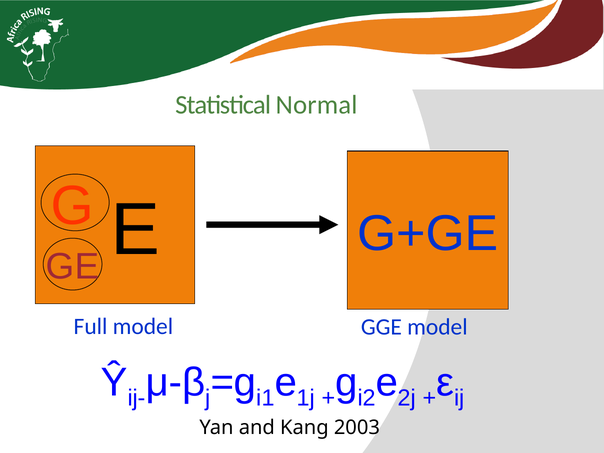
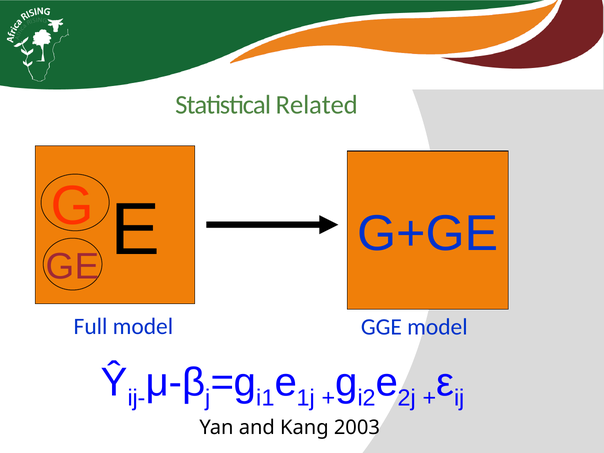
Normal: Normal -> Related
